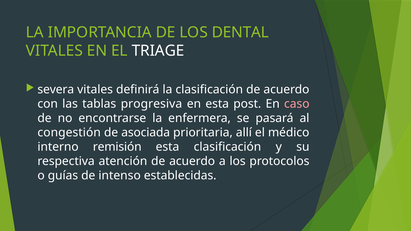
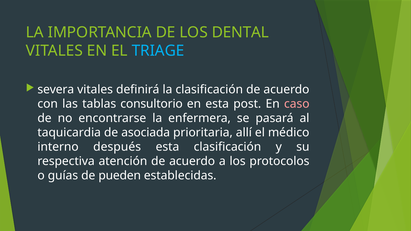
TRIAGE colour: white -> light blue
progresiva: progresiva -> consultorio
congestión: congestión -> taquicardia
remisión: remisión -> después
intenso: intenso -> pueden
